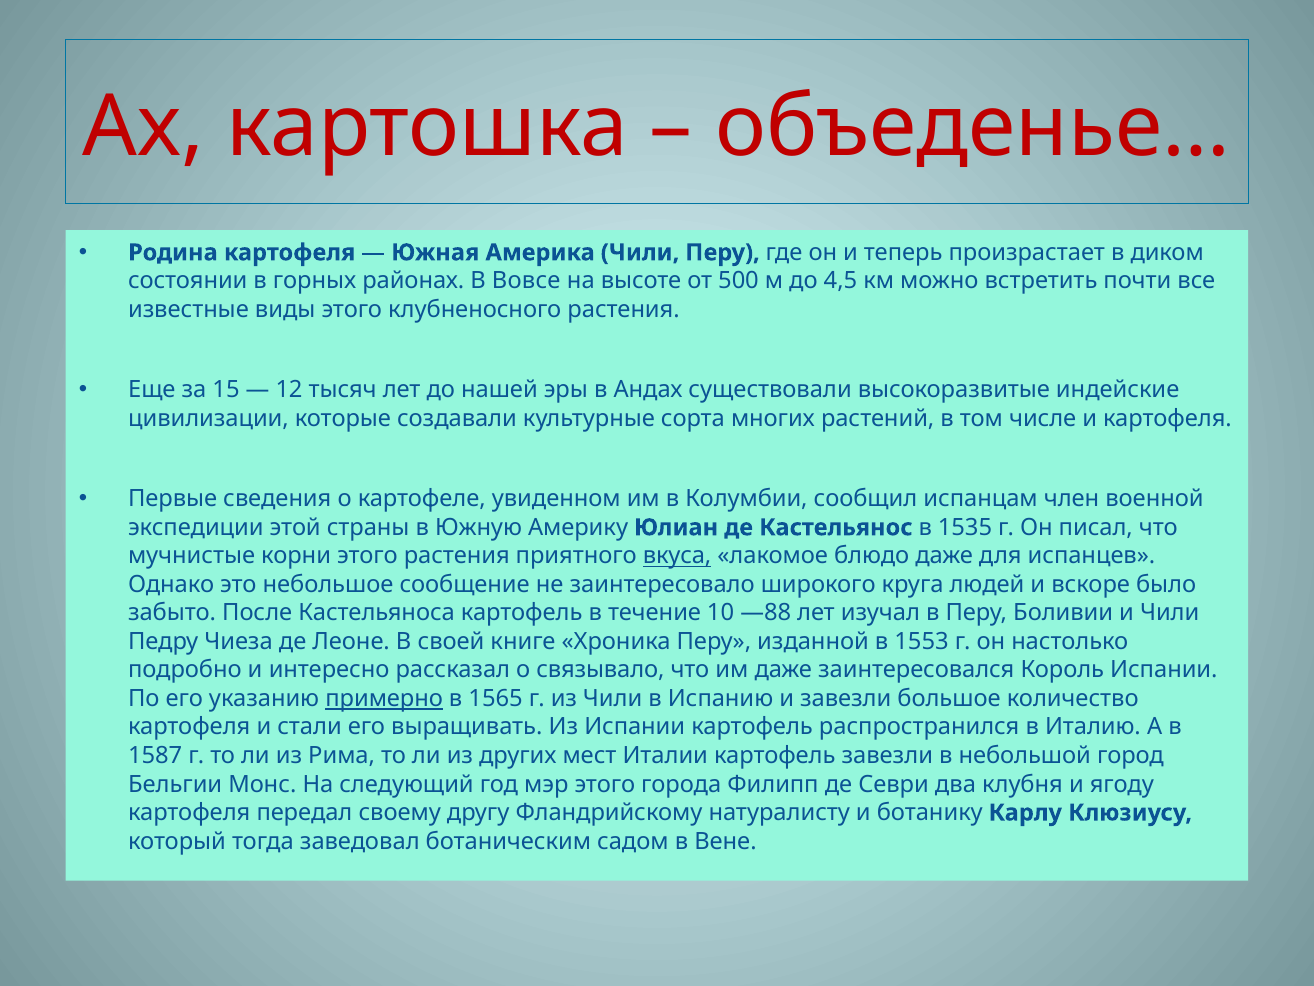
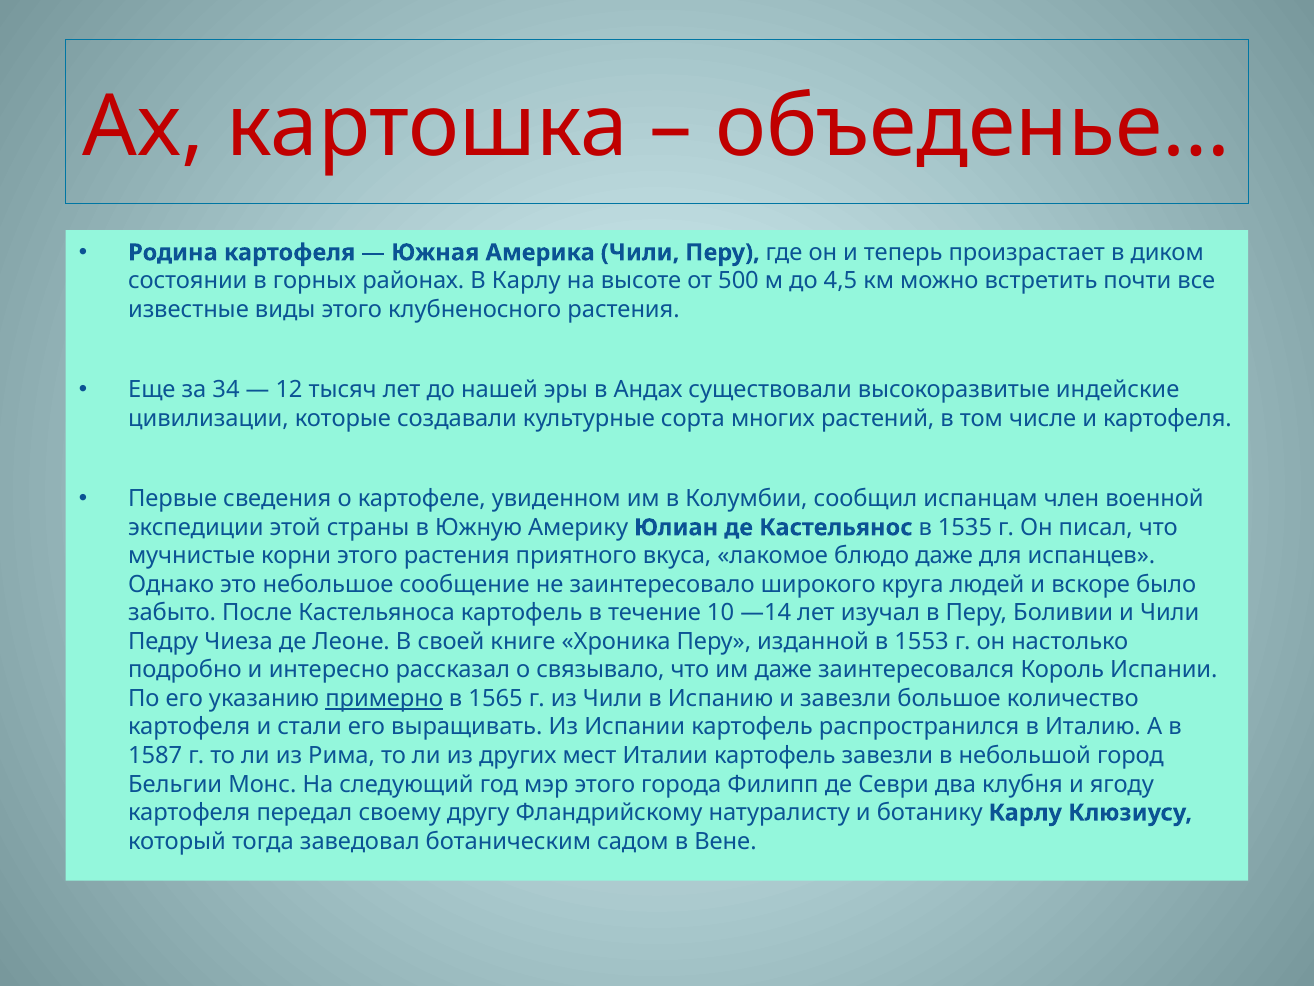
В Вовсе: Вовсе -> Карлу
15: 15 -> 34
вкуса underline: present -> none
—88: —88 -> —14
